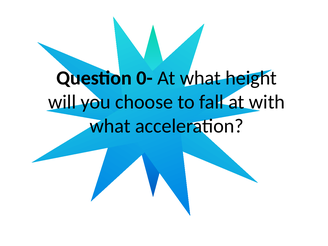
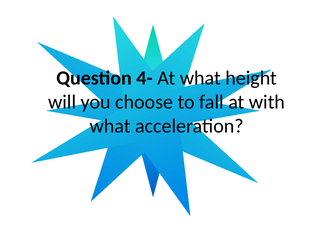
0-: 0- -> 4-
